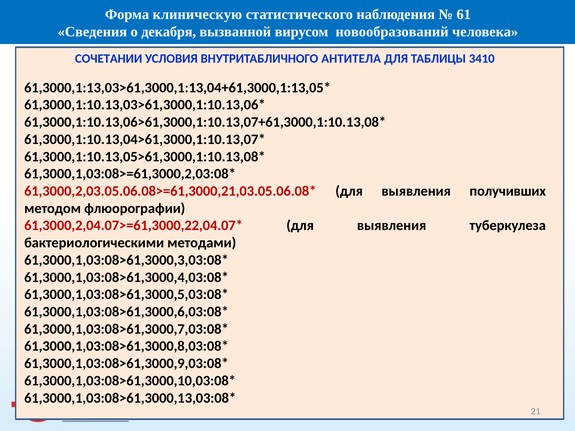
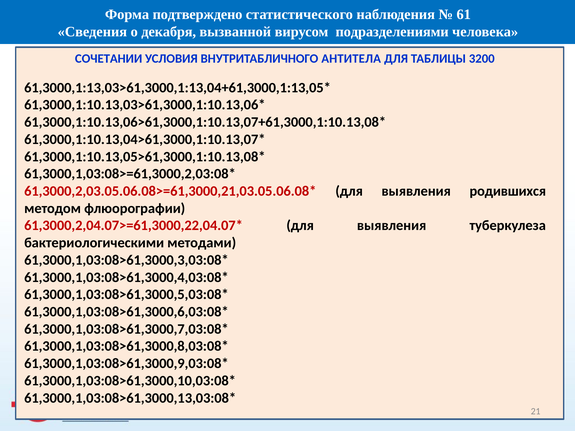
клиническую: клиническую -> подтверждено
новообразований: новообразований -> подразделениями
3410: 3410 -> 3200
получивших: получивших -> родившихся
